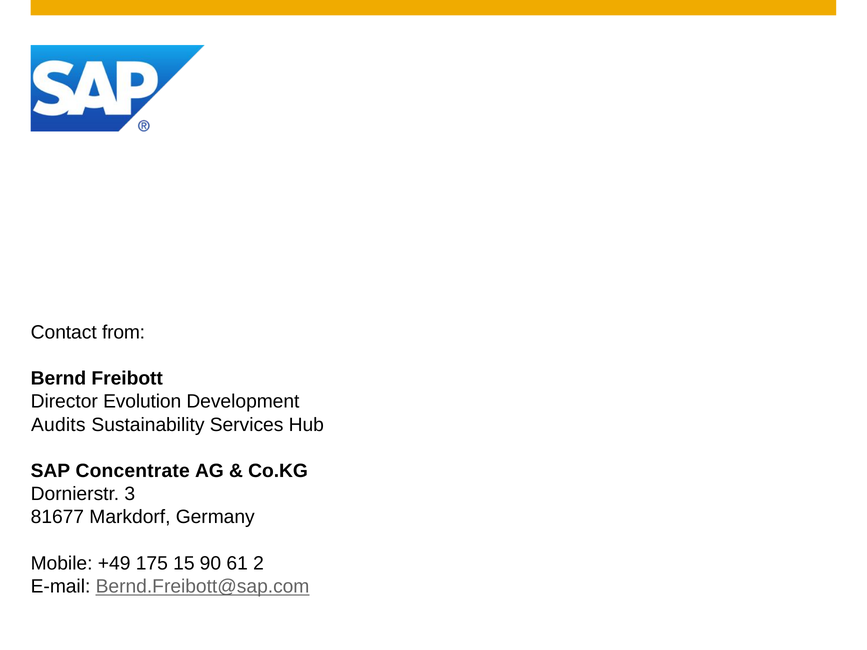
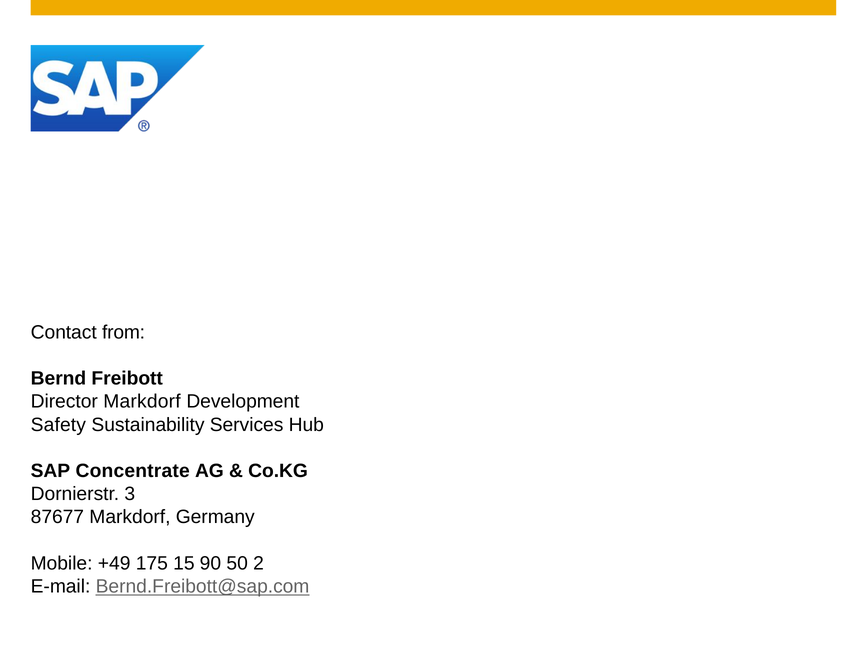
Director Evolution: Evolution -> Markdorf
Audits: Audits -> Safety
81677: 81677 -> 87677
61: 61 -> 50
